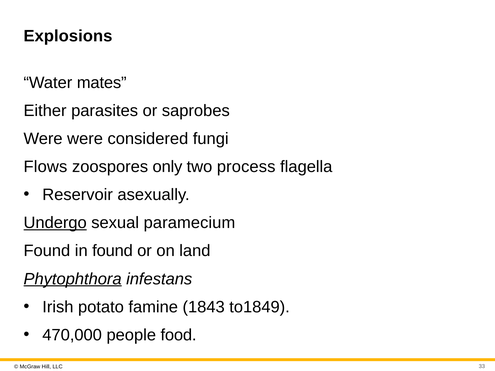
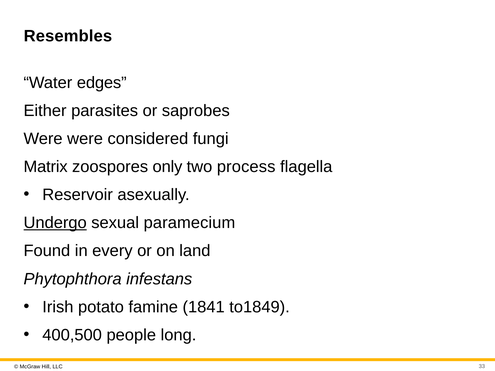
Explosions: Explosions -> Resembles
mates: mates -> edges
Flows: Flows -> Matrix
in found: found -> every
Phytophthora underline: present -> none
1843: 1843 -> 1841
470,000: 470,000 -> 400,500
food: food -> long
